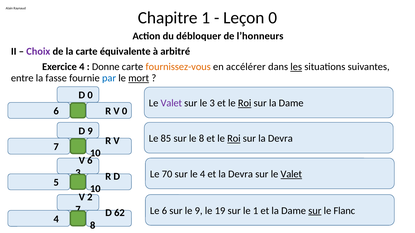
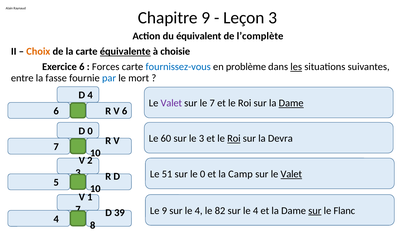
Chapitre 1: 1 -> 9
Leçon 0: 0 -> 3
débloquer: débloquer -> équivalent
l’honneurs: l’honneurs -> l’complète
Choix colour: purple -> orange
équivalente underline: none -> present
arbitré: arbitré -> choisie
Exercice 4: 4 -> 6
Donne: Donne -> Forces
fournissez-vous colour: orange -> blue
accélérer: accélérer -> problème
mort underline: present -> none
0 at (90, 95): 0 -> 4
le 3: 3 -> 7
Roi at (245, 103) underline: present -> none
Dame at (291, 103) underline: none -> present
V 0: 0 -> 6
9 at (90, 131): 9 -> 0
85: 85 -> 60
le 8: 8 -> 3
6 at (90, 161): 6 -> 2
70: 70 -> 51
le 4: 4 -> 0
et la Devra: Devra -> Camp
2: 2 -> 1
Le 6: 6 -> 9
9 at (199, 211): 9 -> 4
19: 19 -> 82
1 at (256, 211): 1 -> 4
62: 62 -> 39
